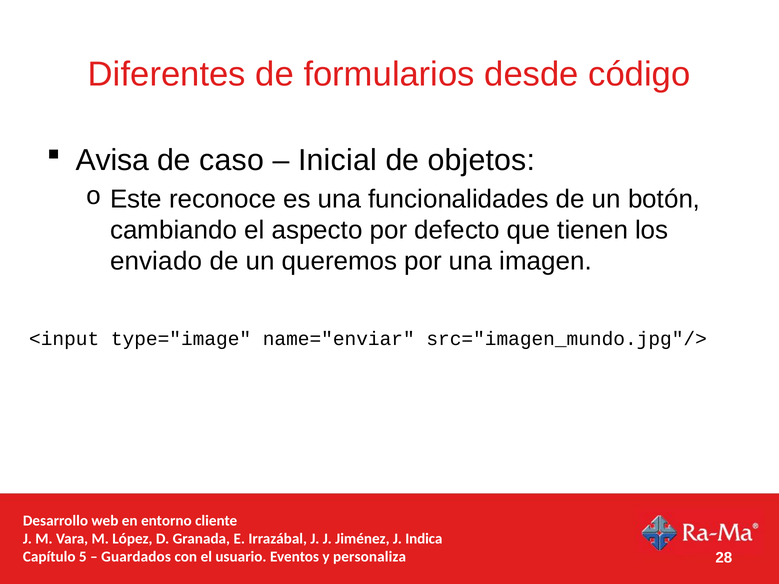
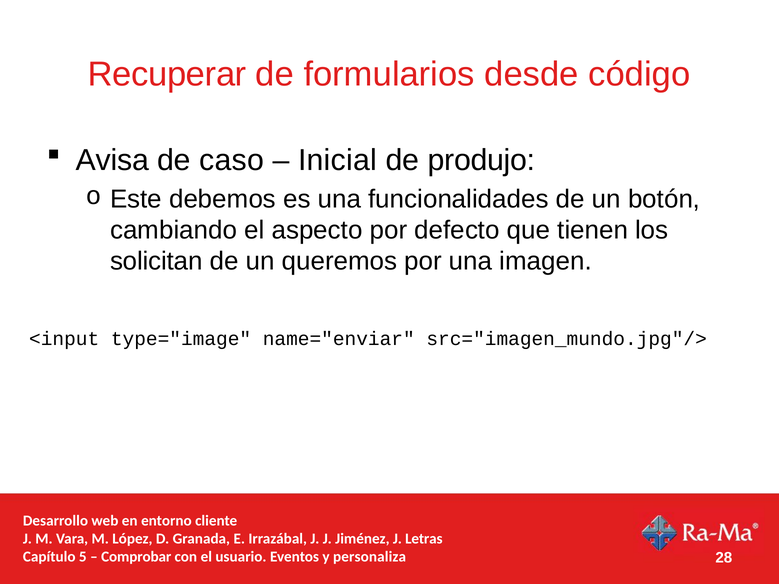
Diferentes: Diferentes -> Recuperar
objetos: objetos -> produjo
reconoce: reconoce -> debemos
enviado: enviado -> solicitan
Indica: Indica -> Letras
Guardados: Guardados -> Comprobar
